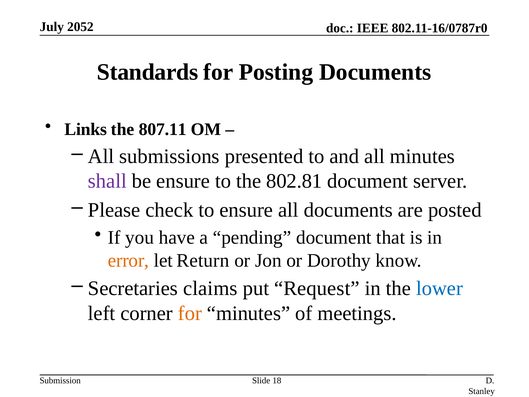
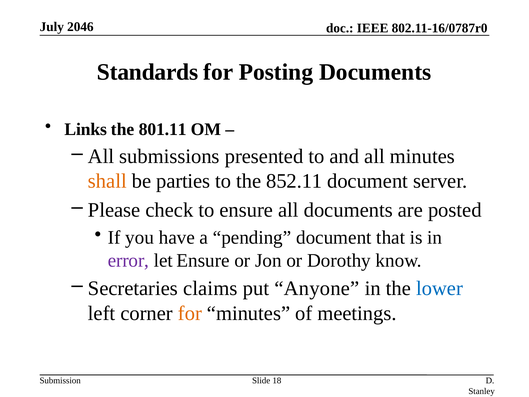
2052: 2052 -> 2046
807.11: 807.11 -> 801.11
shall colour: purple -> orange
be ensure: ensure -> parties
802.81: 802.81 -> 852.11
error colour: orange -> purple
let Return: Return -> Ensure
Request: Request -> Anyone
